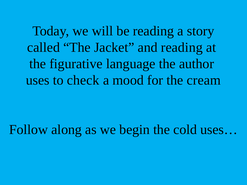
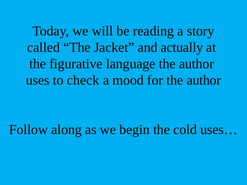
and reading: reading -> actually
for the cream: cream -> author
